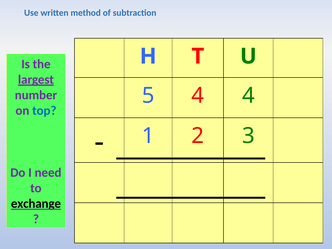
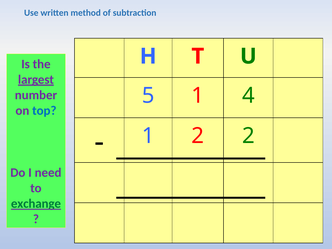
5 4: 4 -> 1
2 3: 3 -> 2
exchange colour: black -> green
